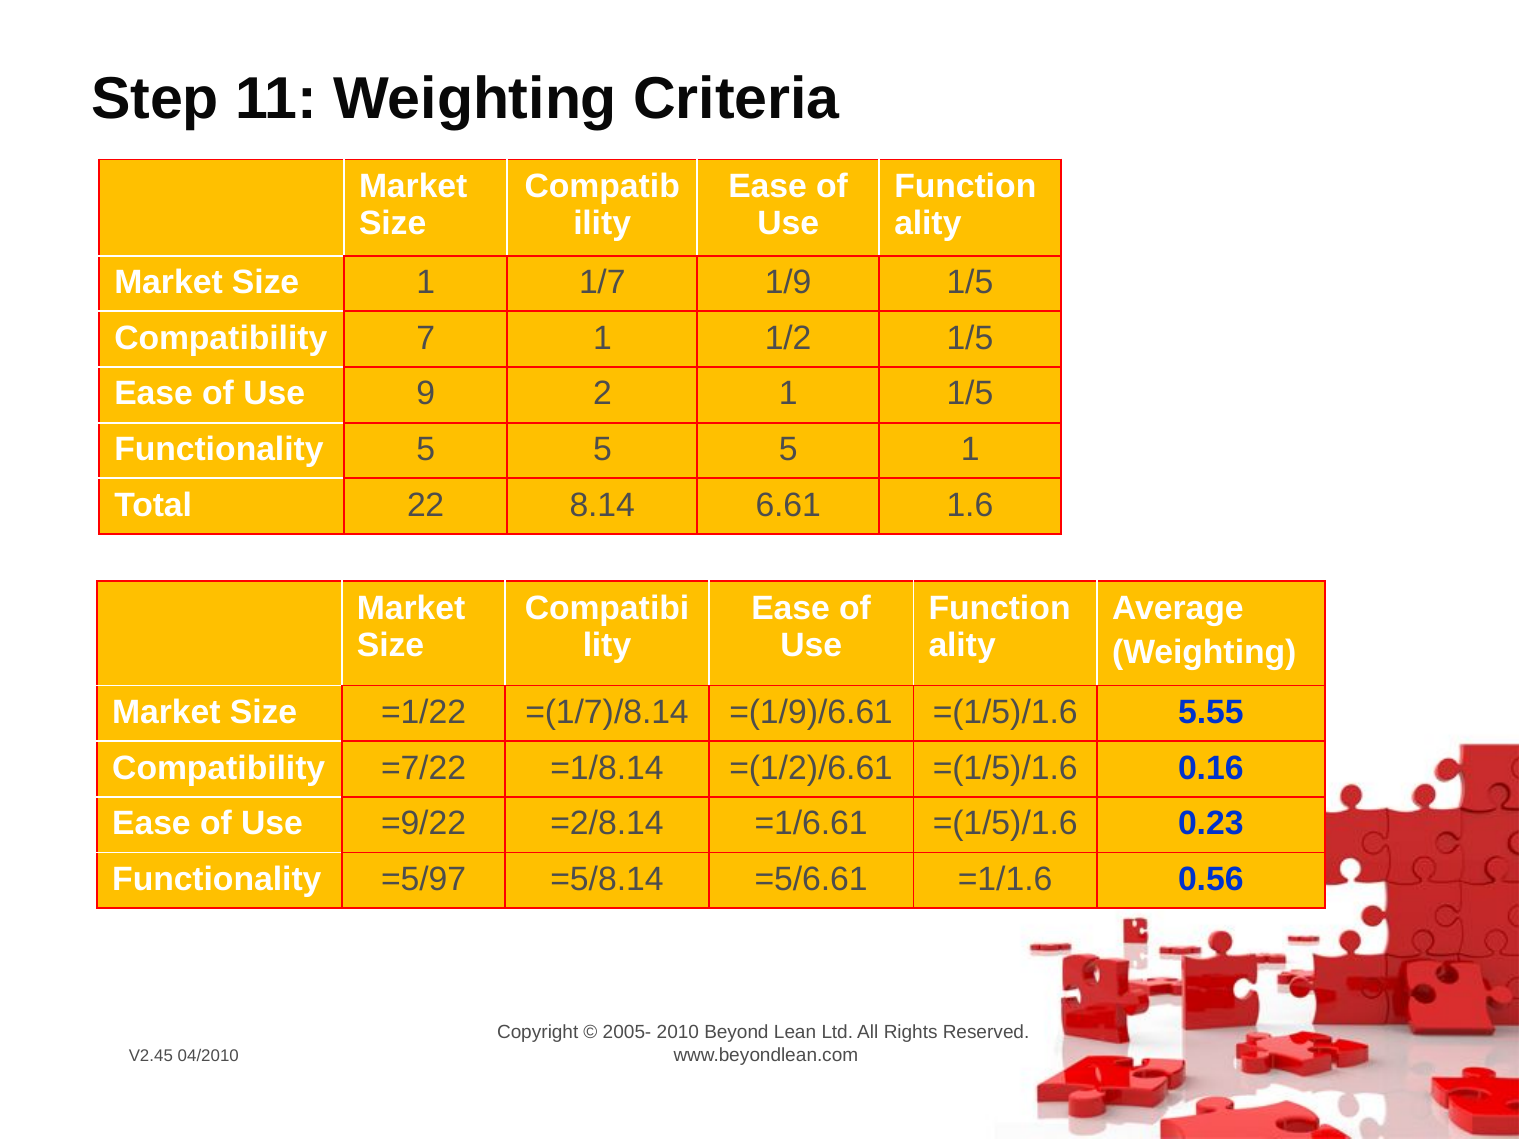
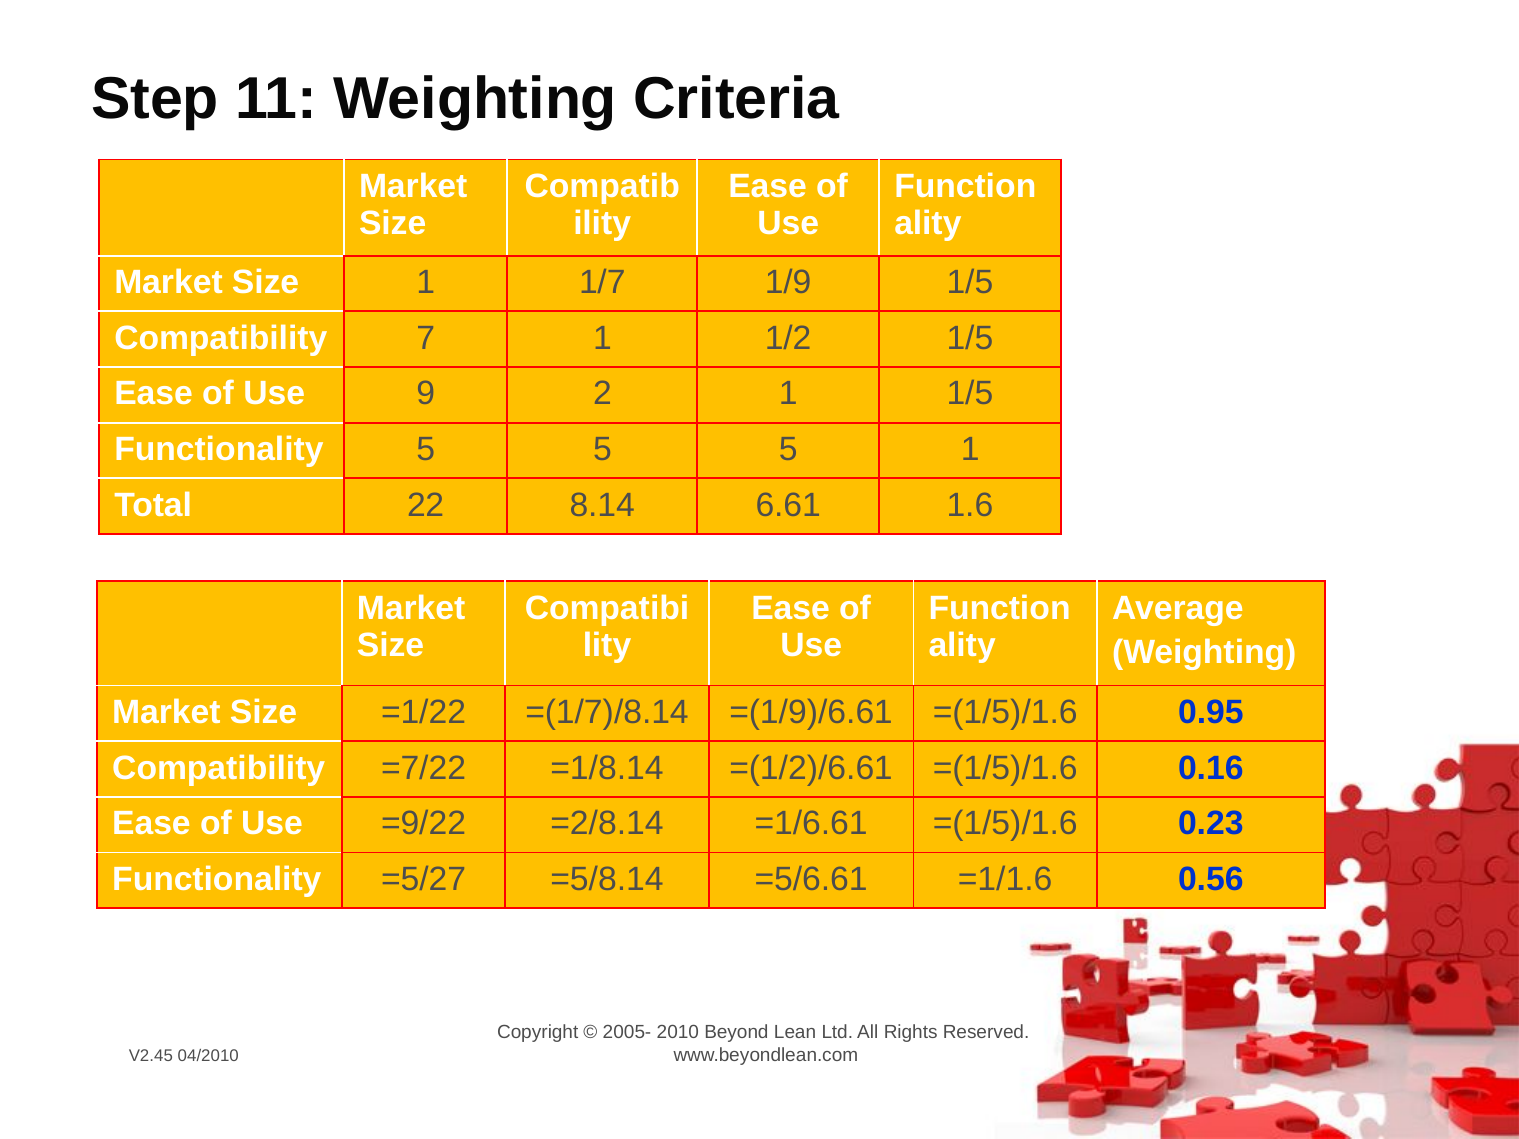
5.55: 5.55 -> 0.95
=5/97: =5/97 -> =5/27
